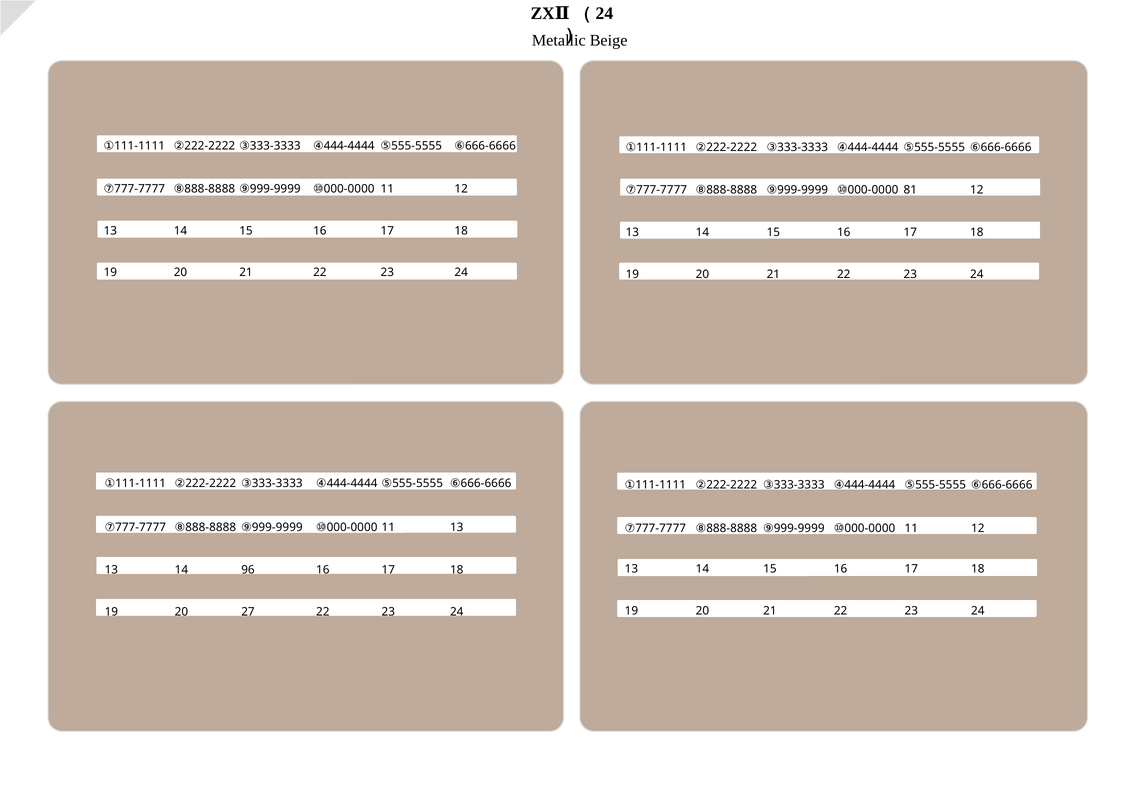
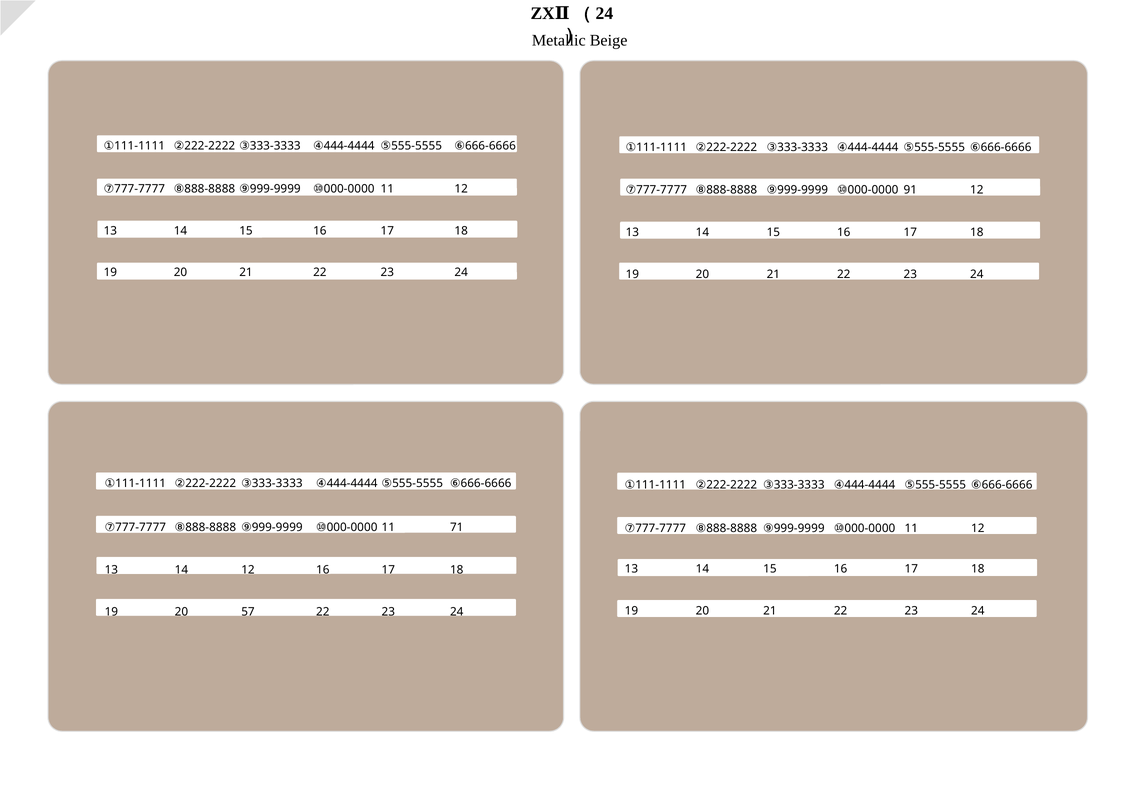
81: 81 -> 91
11 13: 13 -> 71
14 96: 96 -> 12
27: 27 -> 57
